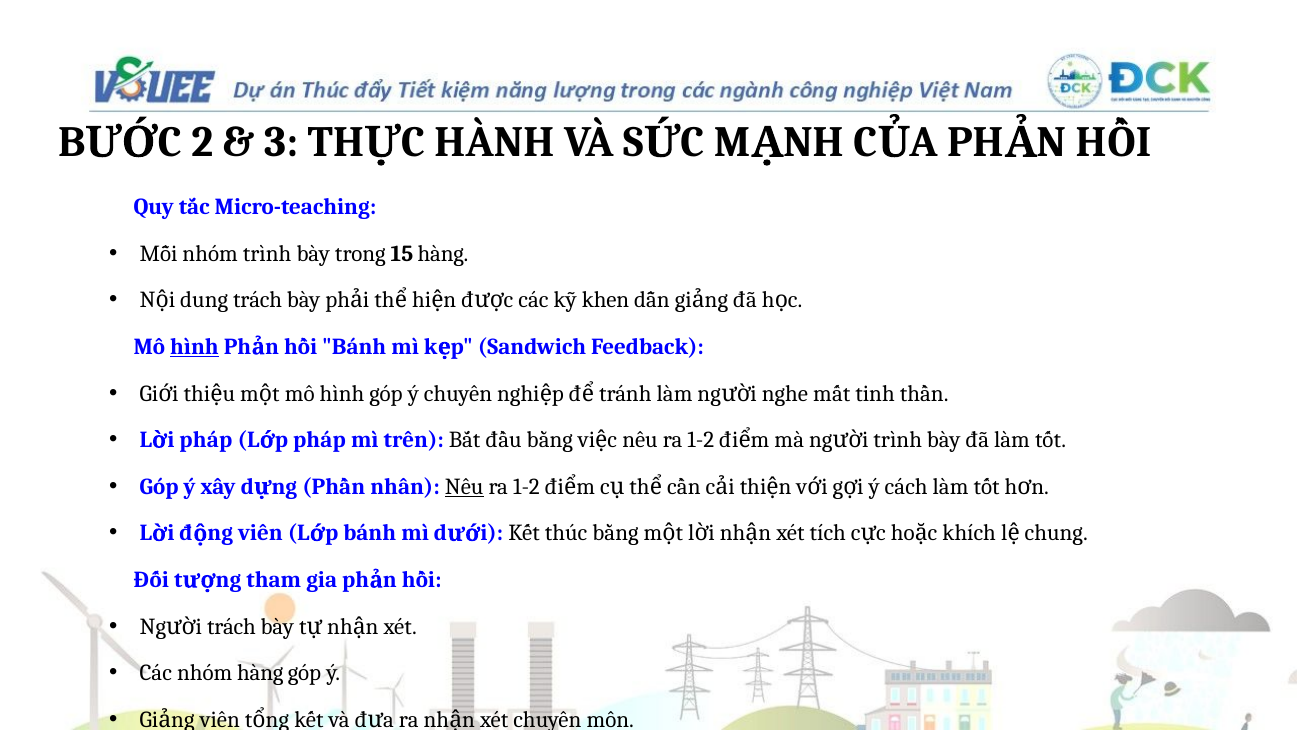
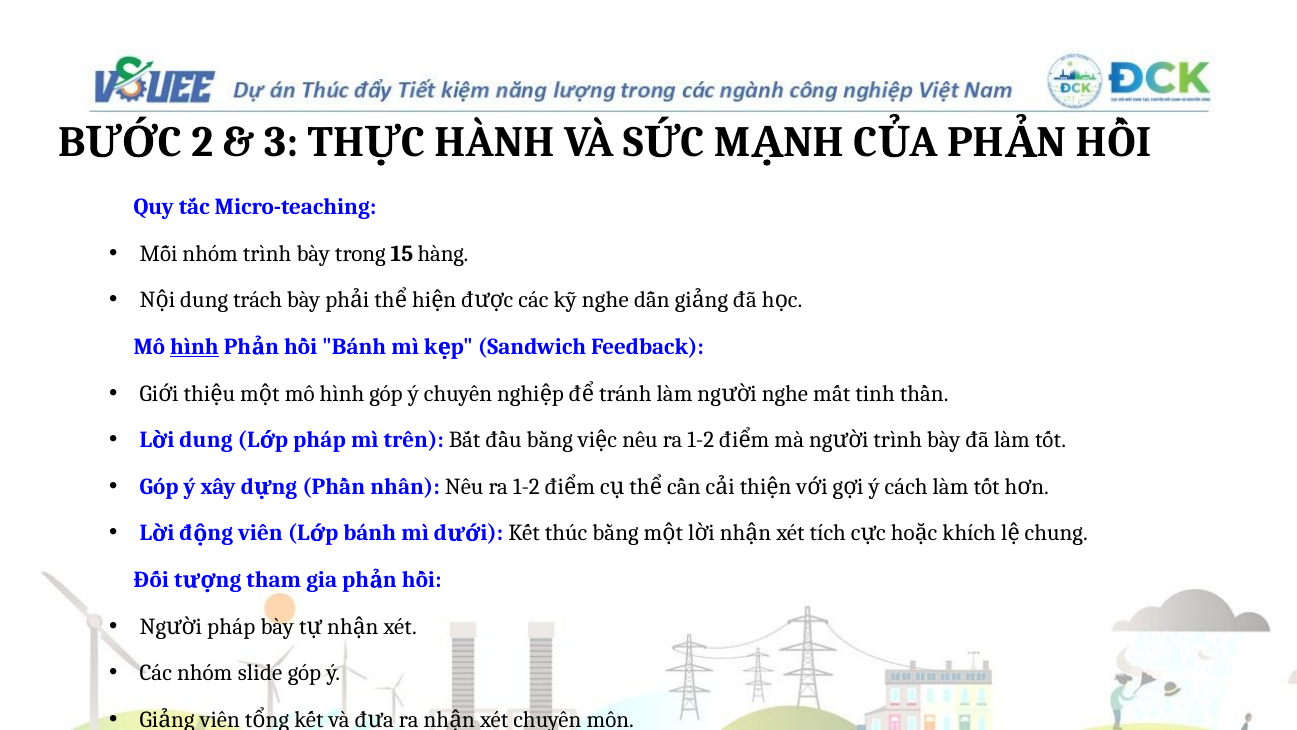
kỹ khen: khen -> nghe
pháp at (206, 440): pháp -> dung
Nêu at (464, 486) underline: present -> none
trách at (231, 626): trách -> pháp
nhóm hàng: hàng -> slide
